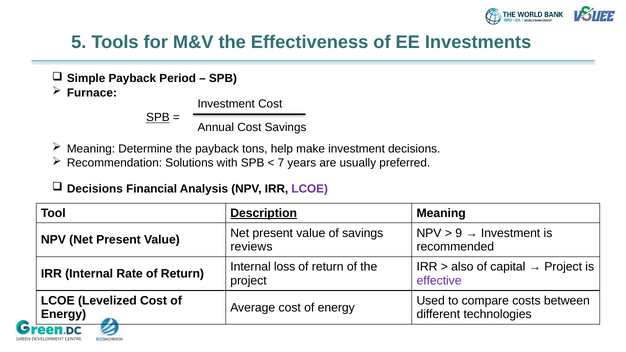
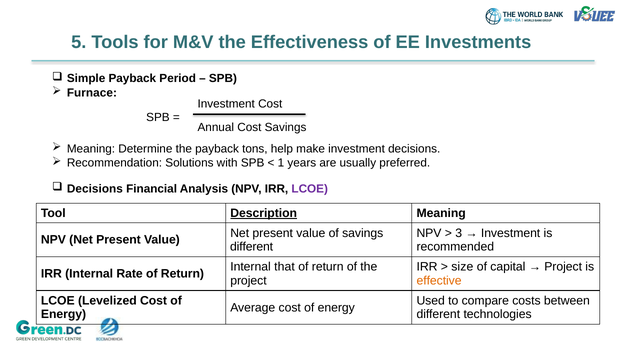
SPB at (158, 118) underline: present -> none
7: 7 -> 1
9: 9 -> 3
reviews at (251, 247): reviews -> different
loss: loss -> that
also: also -> size
effective colour: purple -> orange
